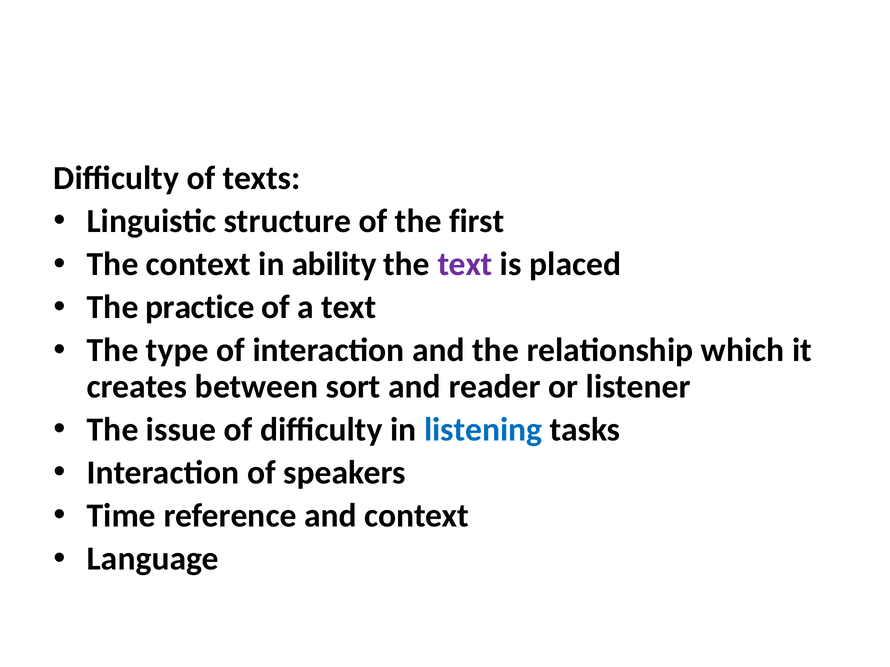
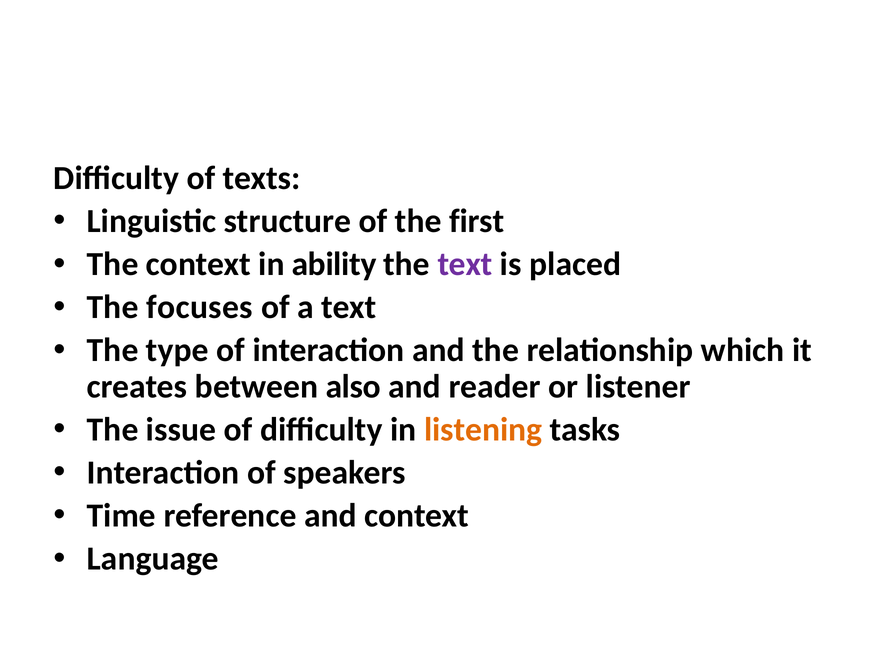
practice: practice -> focuses
sort: sort -> also
listening colour: blue -> orange
